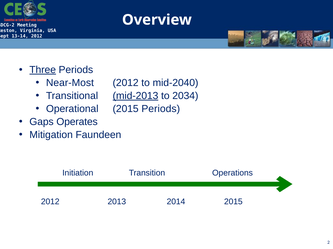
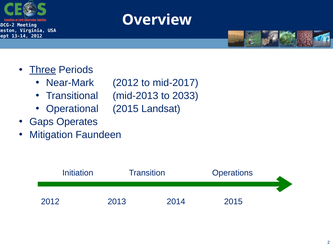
Near-Most: Near-Most -> Near-Mark
mid-2040: mid-2040 -> mid-2017
mid-2013 underline: present -> none
2034: 2034 -> 2033
2015 Periods: Periods -> Landsat
